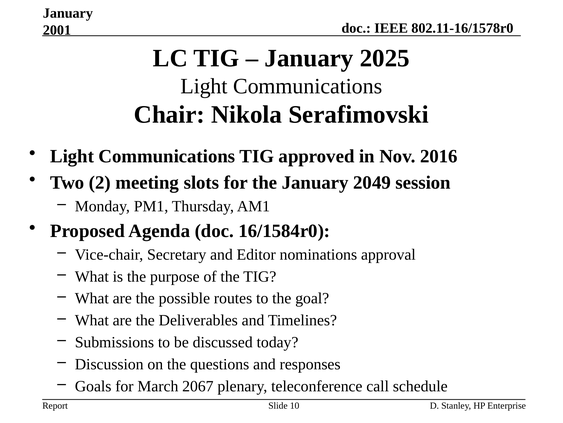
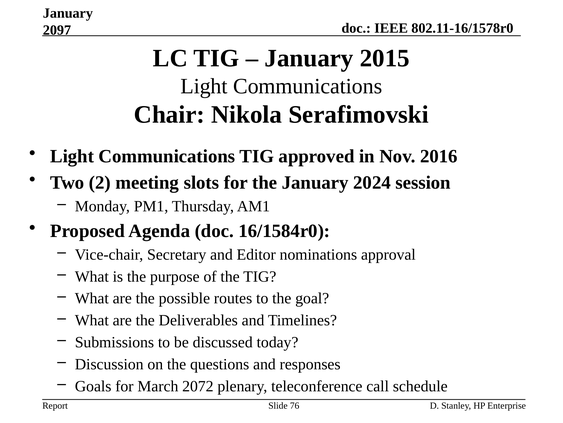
2001: 2001 -> 2097
2025: 2025 -> 2015
2049: 2049 -> 2024
2067: 2067 -> 2072
10: 10 -> 76
